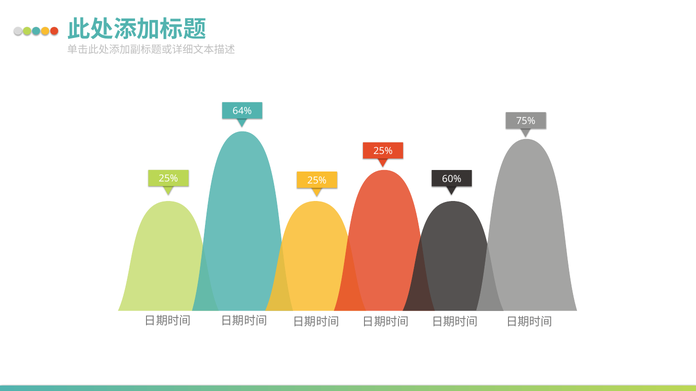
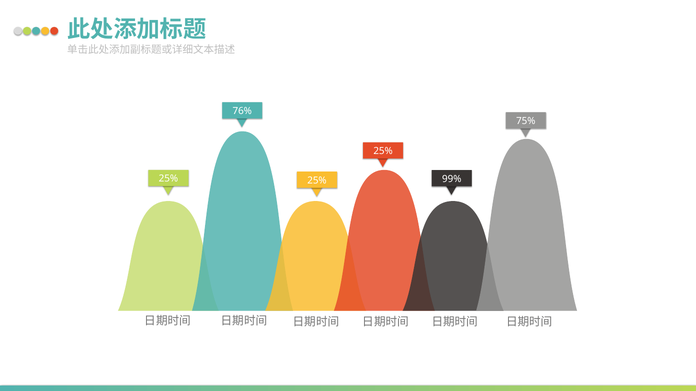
64%: 64% -> 76%
60%: 60% -> 99%
